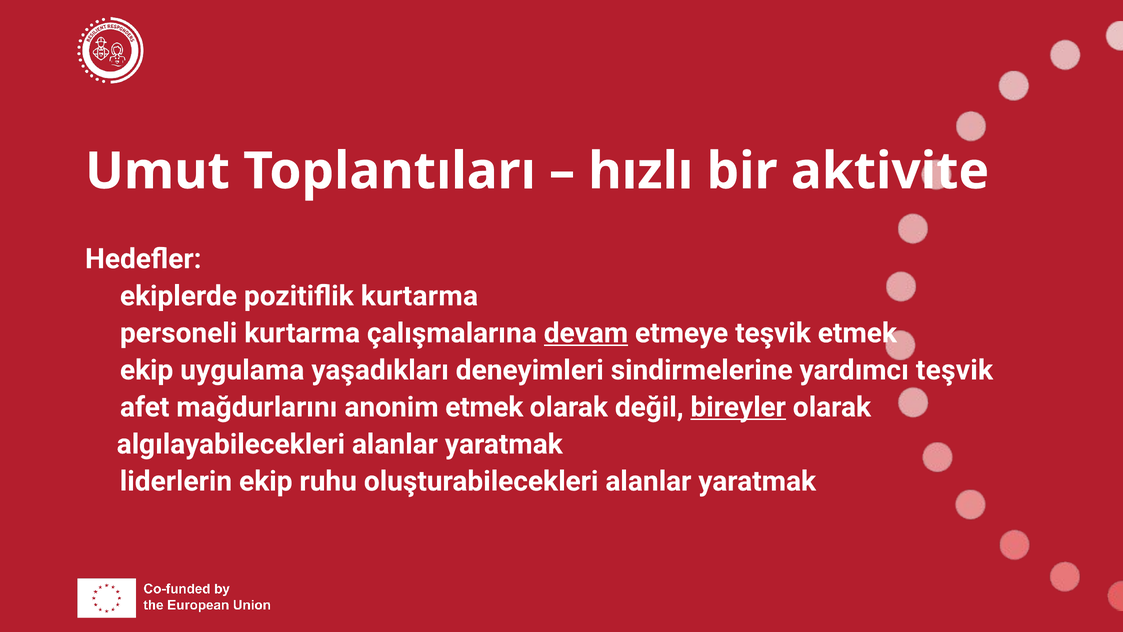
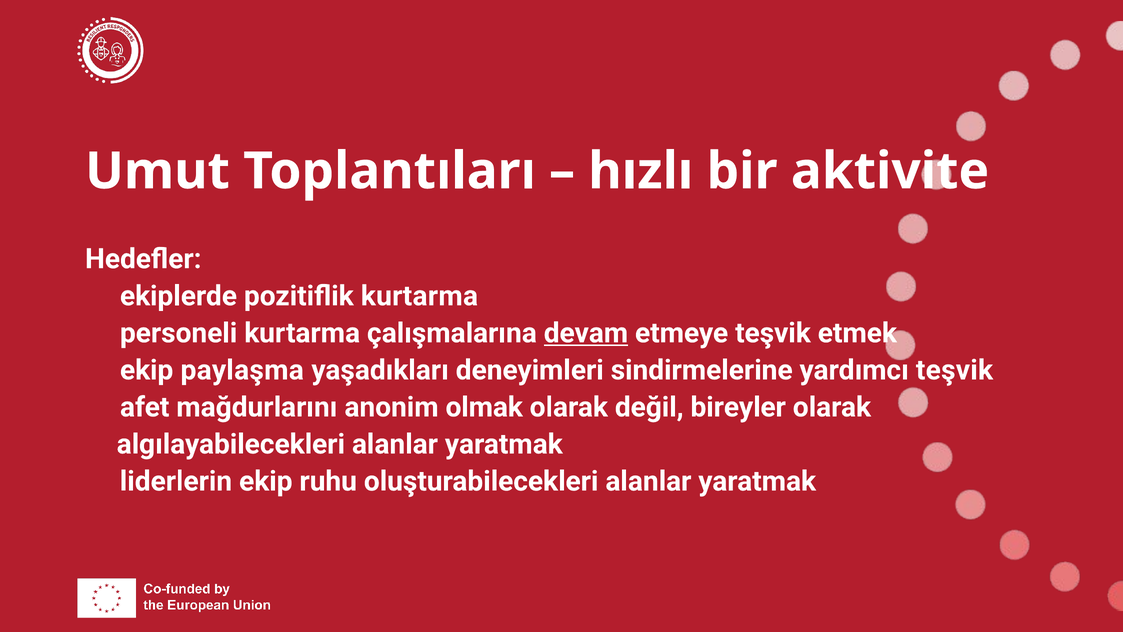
uygulama: uygulama -> paylaşma
anonim etmek: etmek -> olmak
bireyler underline: present -> none
